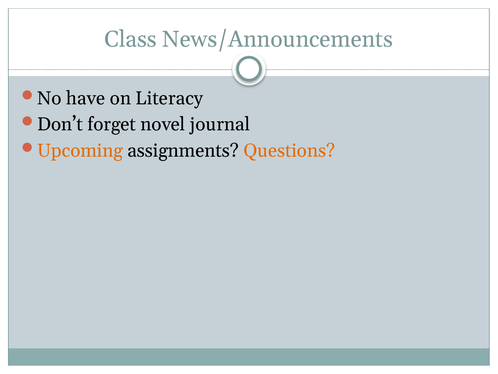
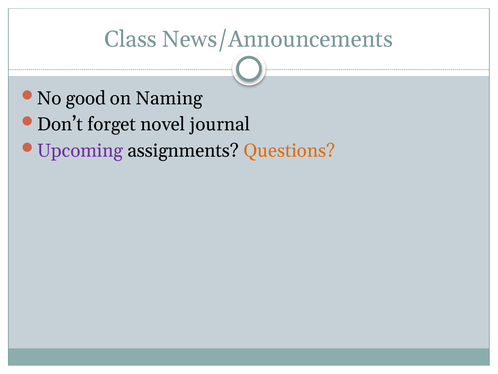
have: have -> good
Literacy: Literacy -> Naming
Upcoming colour: orange -> purple
